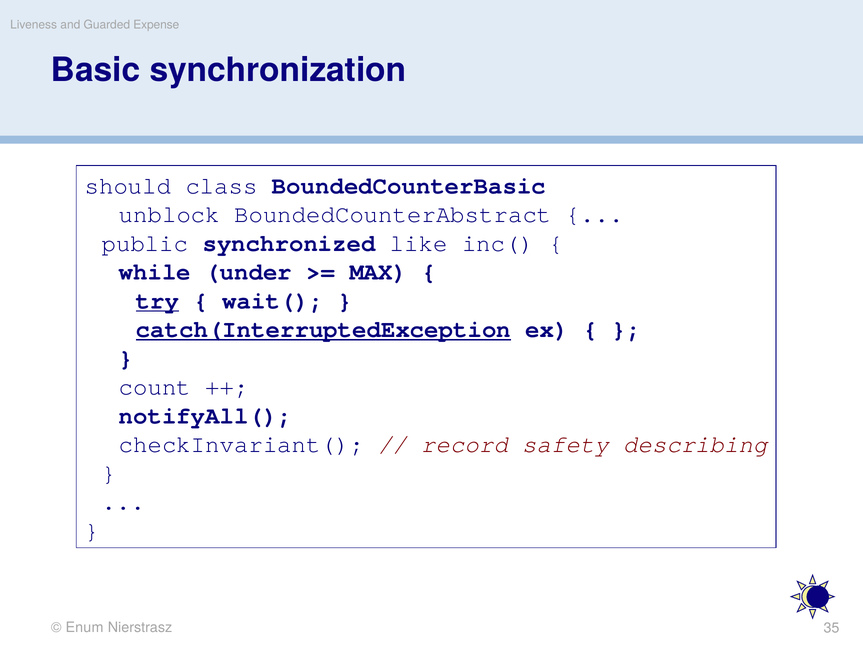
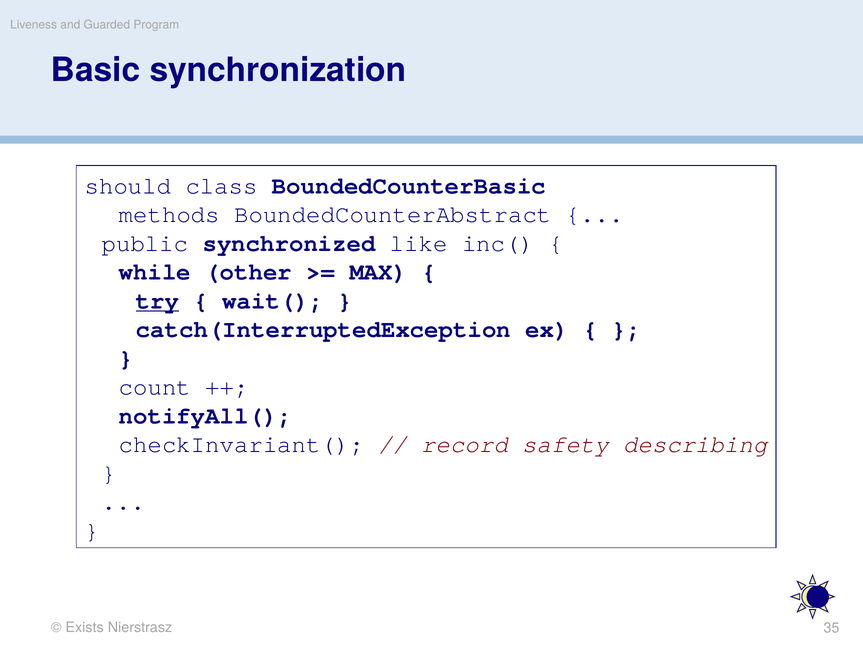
Expense: Expense -> Program
unblock: unblock -> methods
under: under -> other
catch(InterruptedException underline: present -> none
Enum: Enum -> Exists
